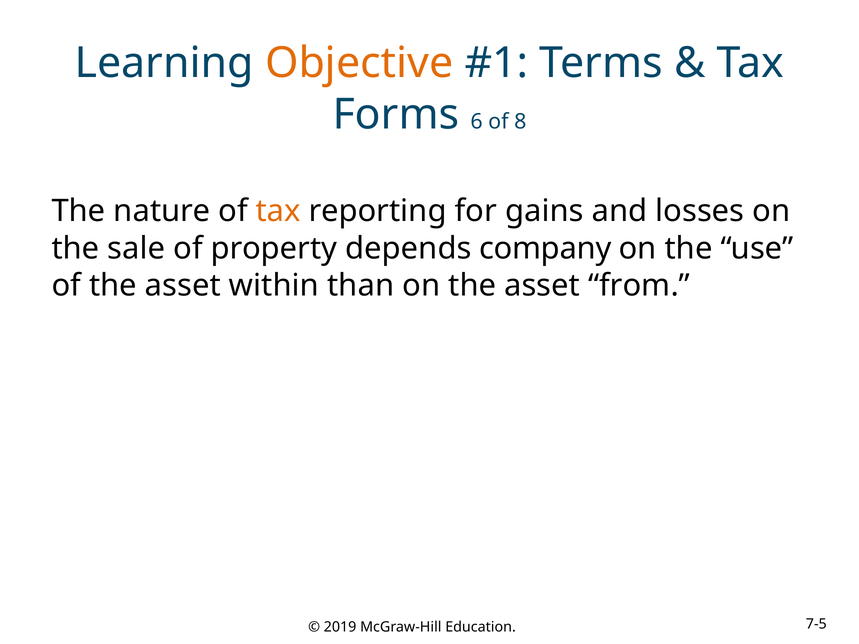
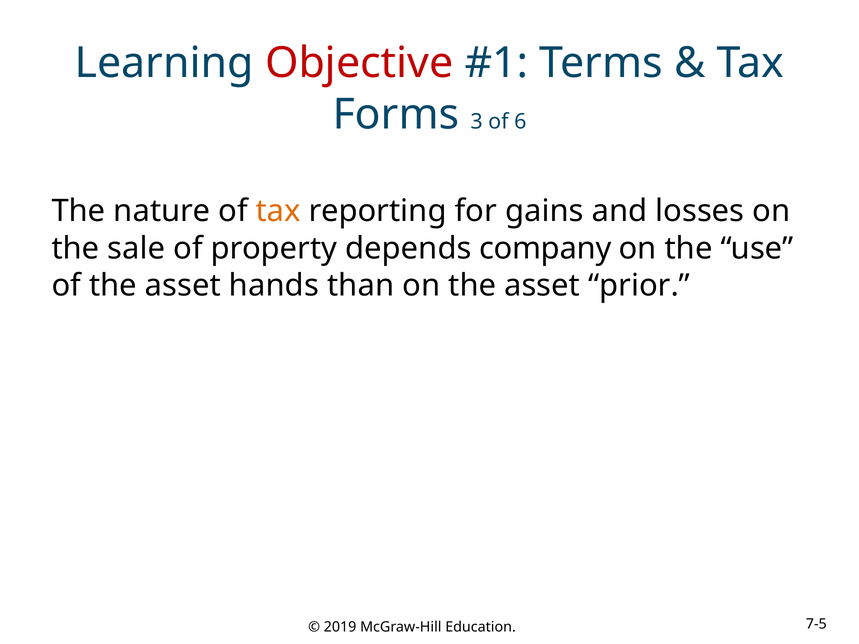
Objective colour: orange -> red
6: 6 -> 3
8: 8 -> 6
within: within -> hands
from: from -> prior
